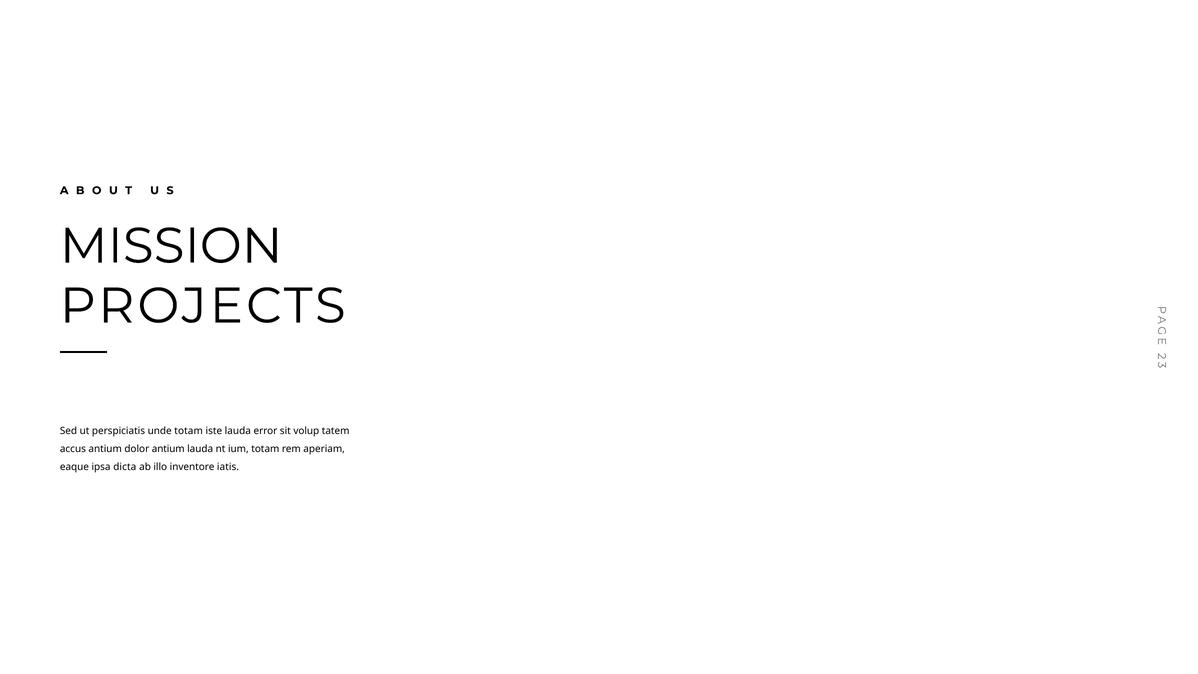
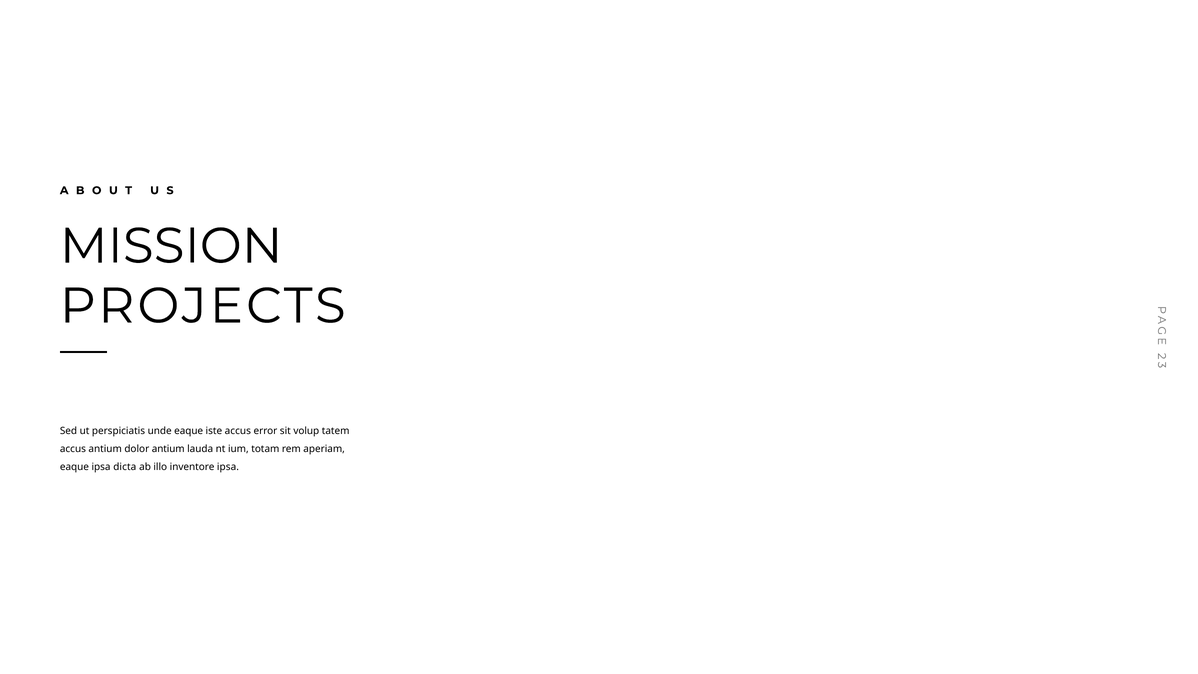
unde totam: totam -> eaque
iste lauda: lauda -> accus
inventore iatis: iatis -> ipsa
